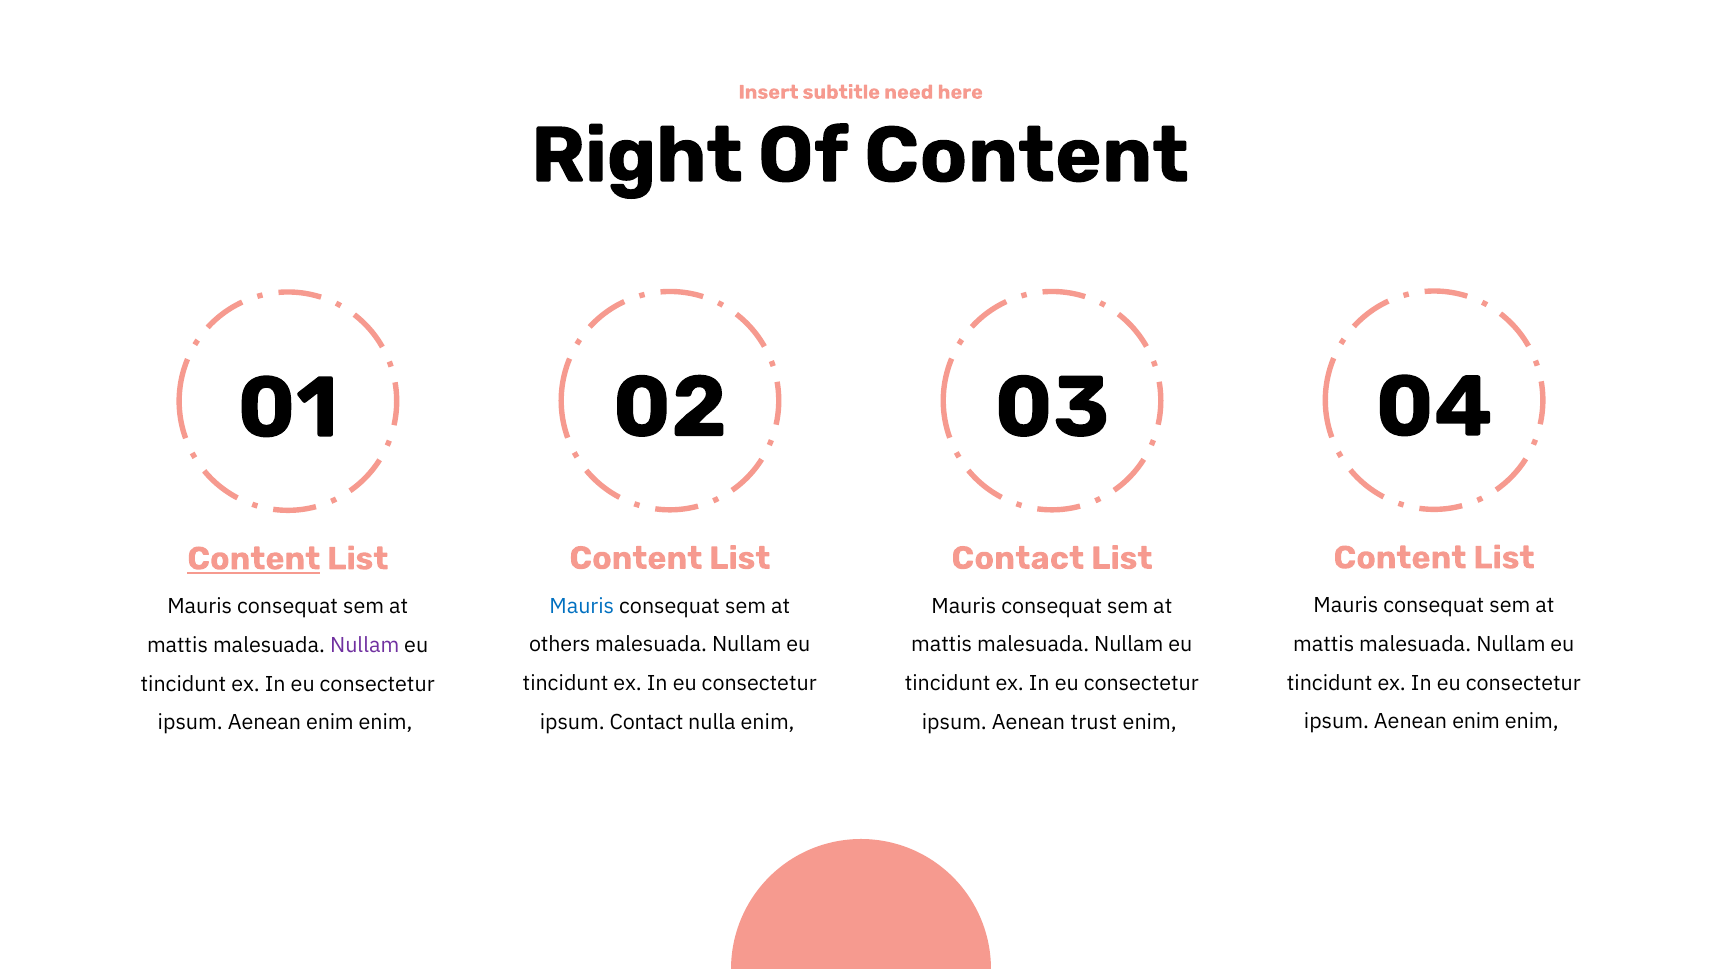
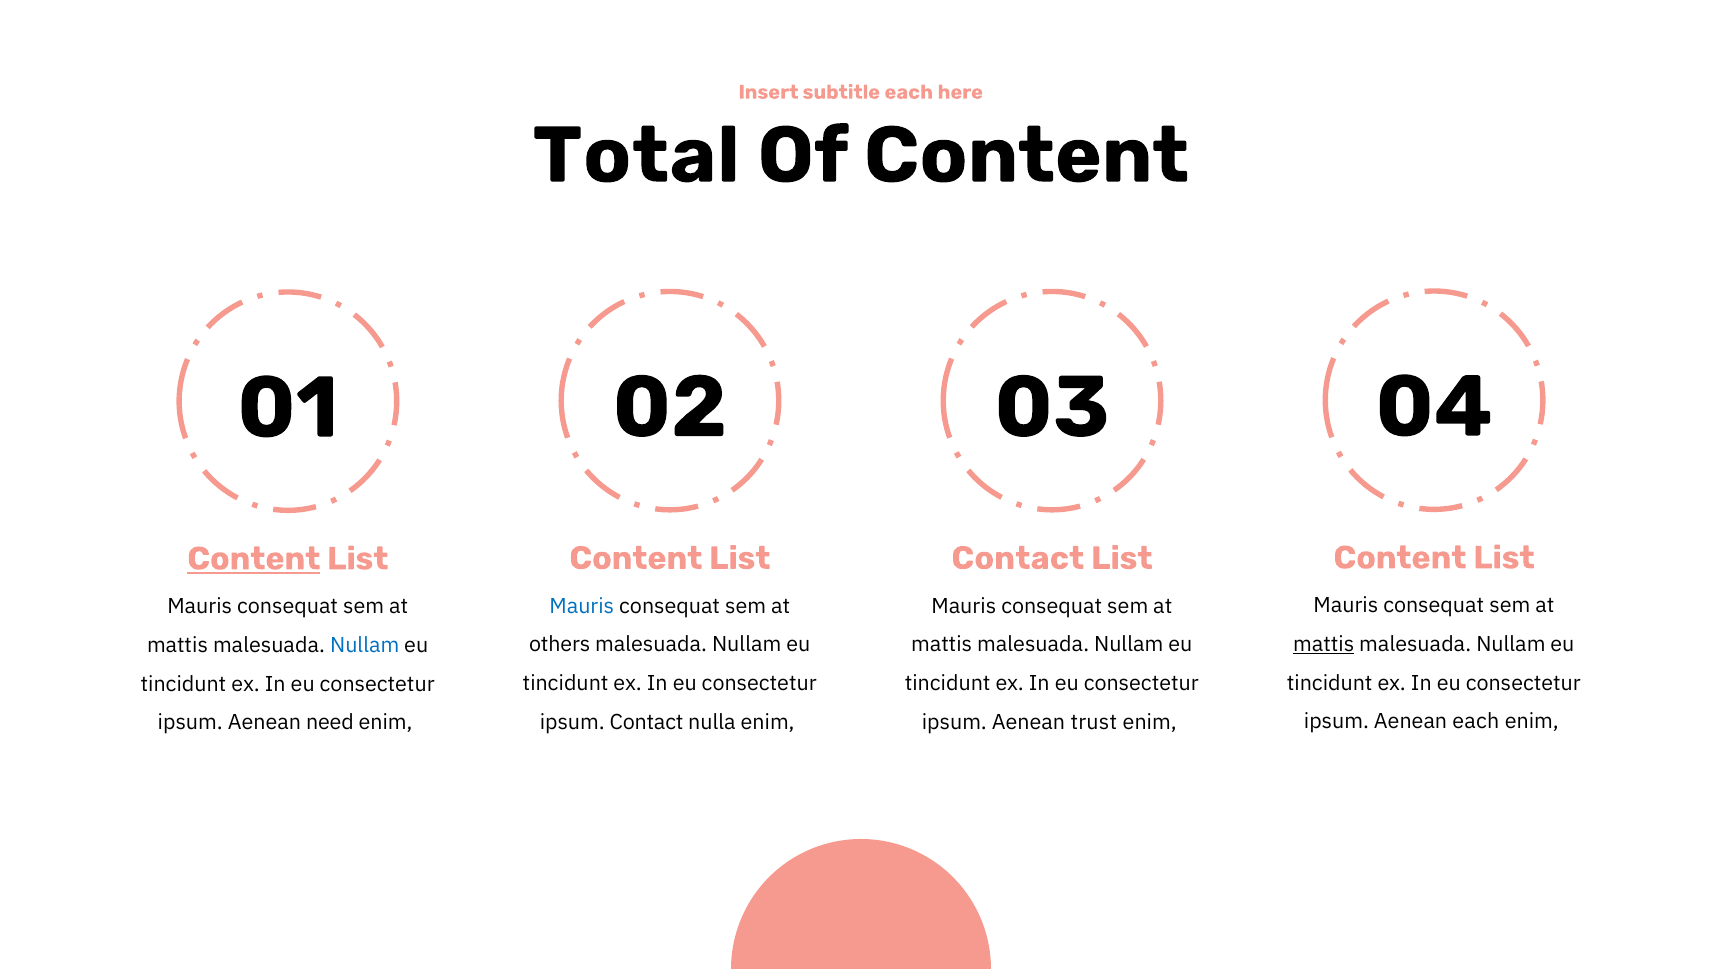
subtitle need: need -> each
Right: Right -> Total
mattis at (1324, 644) underline: none -> present
Nullam at (365, 645) colour: purple -> blue
enim at (1476, 722): enim -> each
enim at (330, 723): enim -> need
